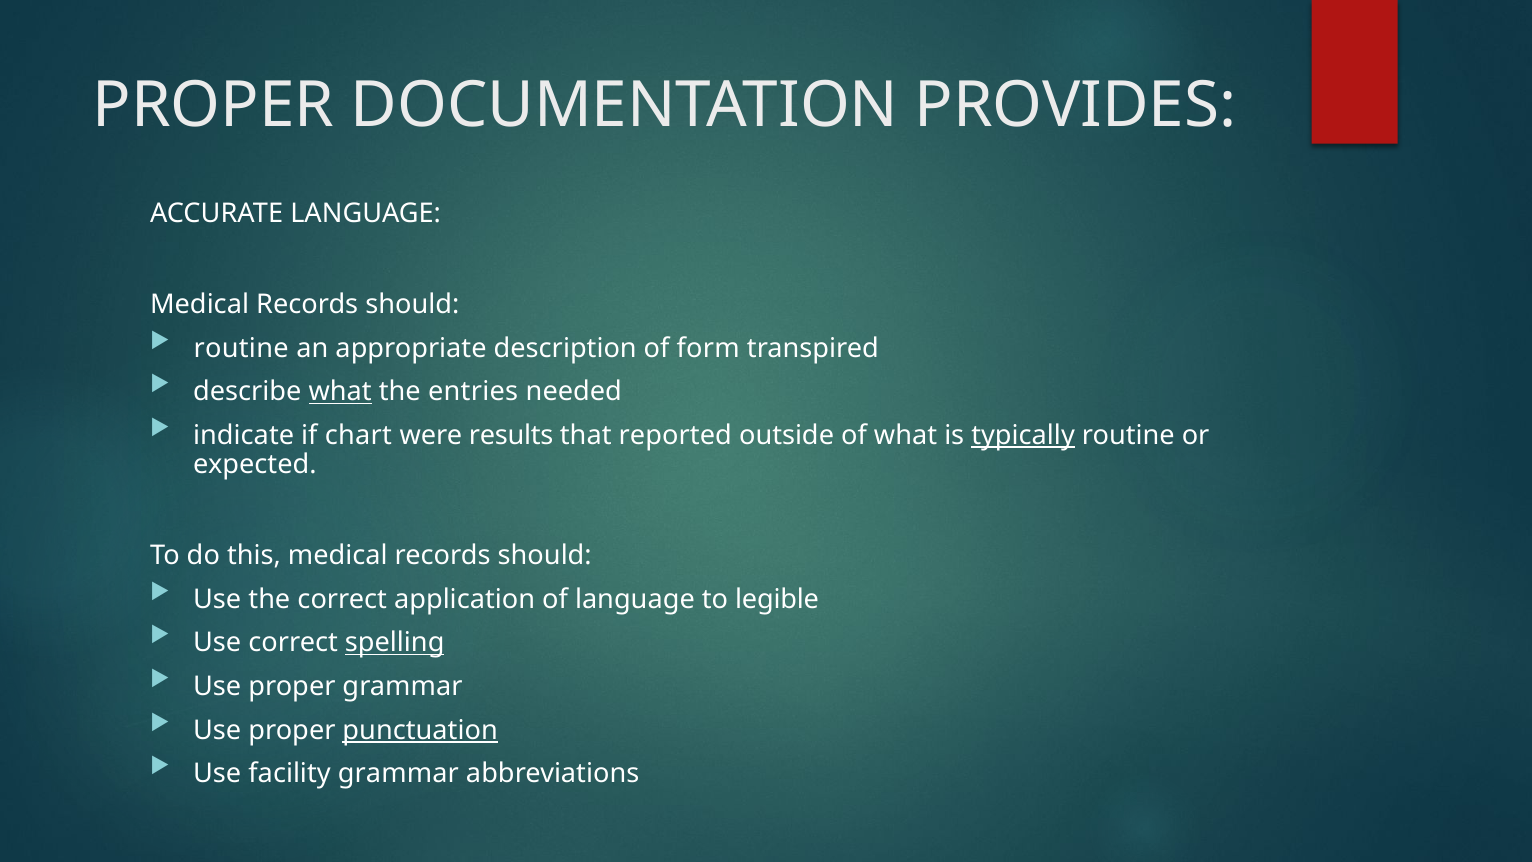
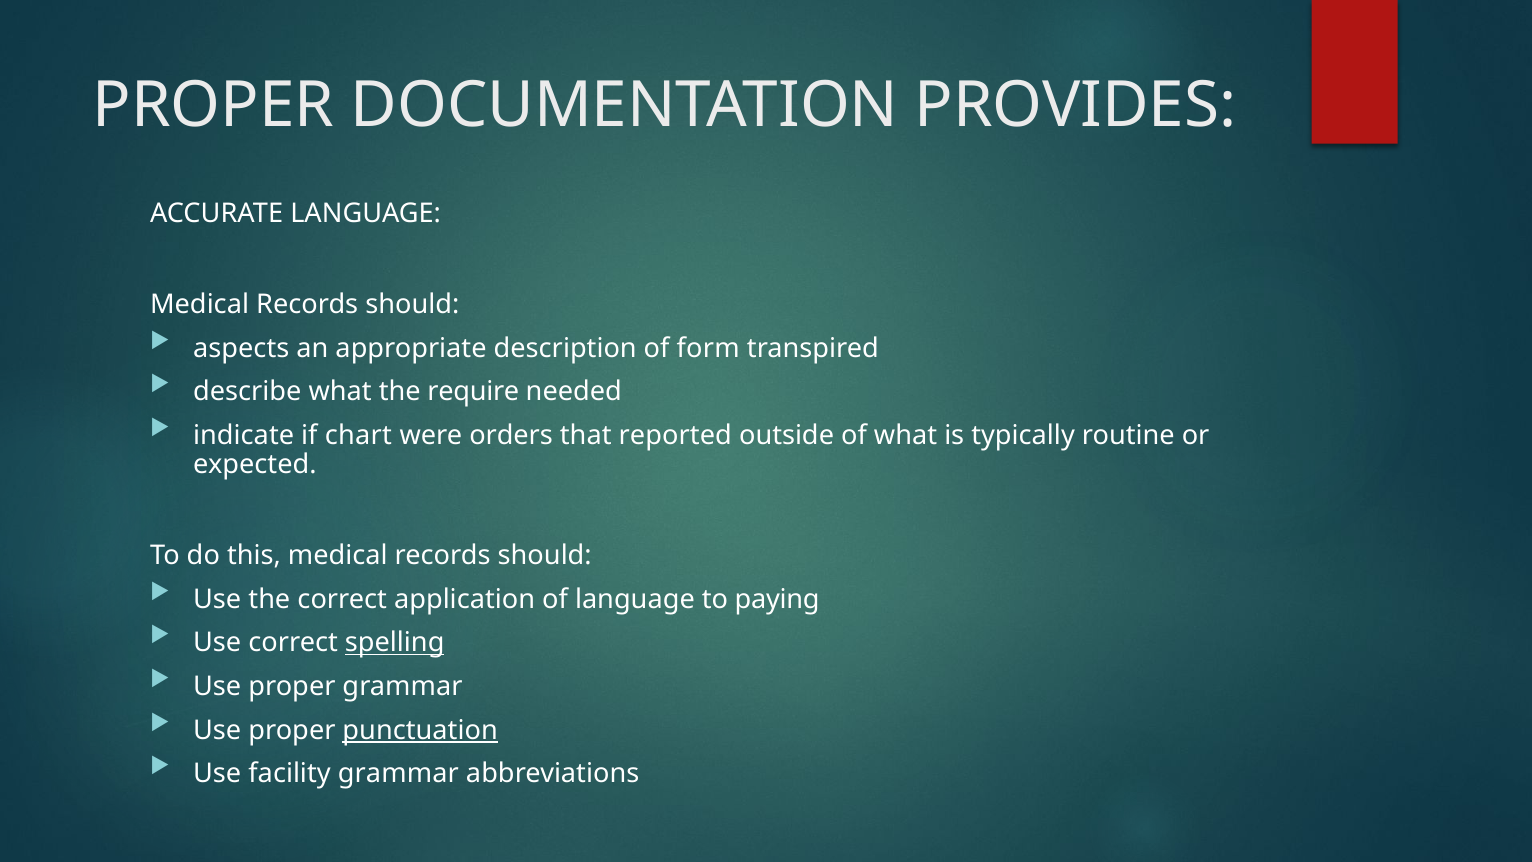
routine at (241, 348): routine -> aspects
what at (340, 392) underline: present -> none
entries: entries -> require
results: results -> orders
typically underline: present -> none
legible: legible -> paying
